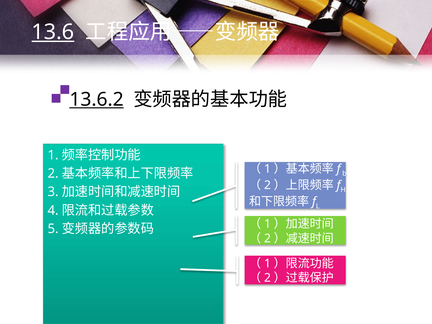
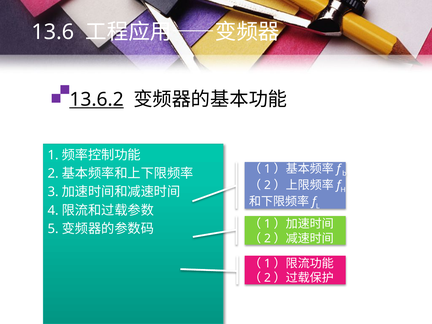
13.6 underline: present -> none
